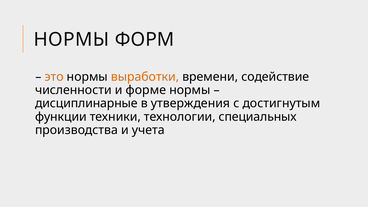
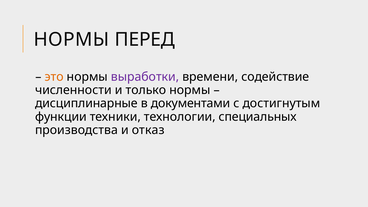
ФОРМ: ФОРМ -> ПЕРЕД
выработки colour: orange -> purple
форме: форме -> только
утверждения: утверждения -> документами
учета: учета -> отказ
